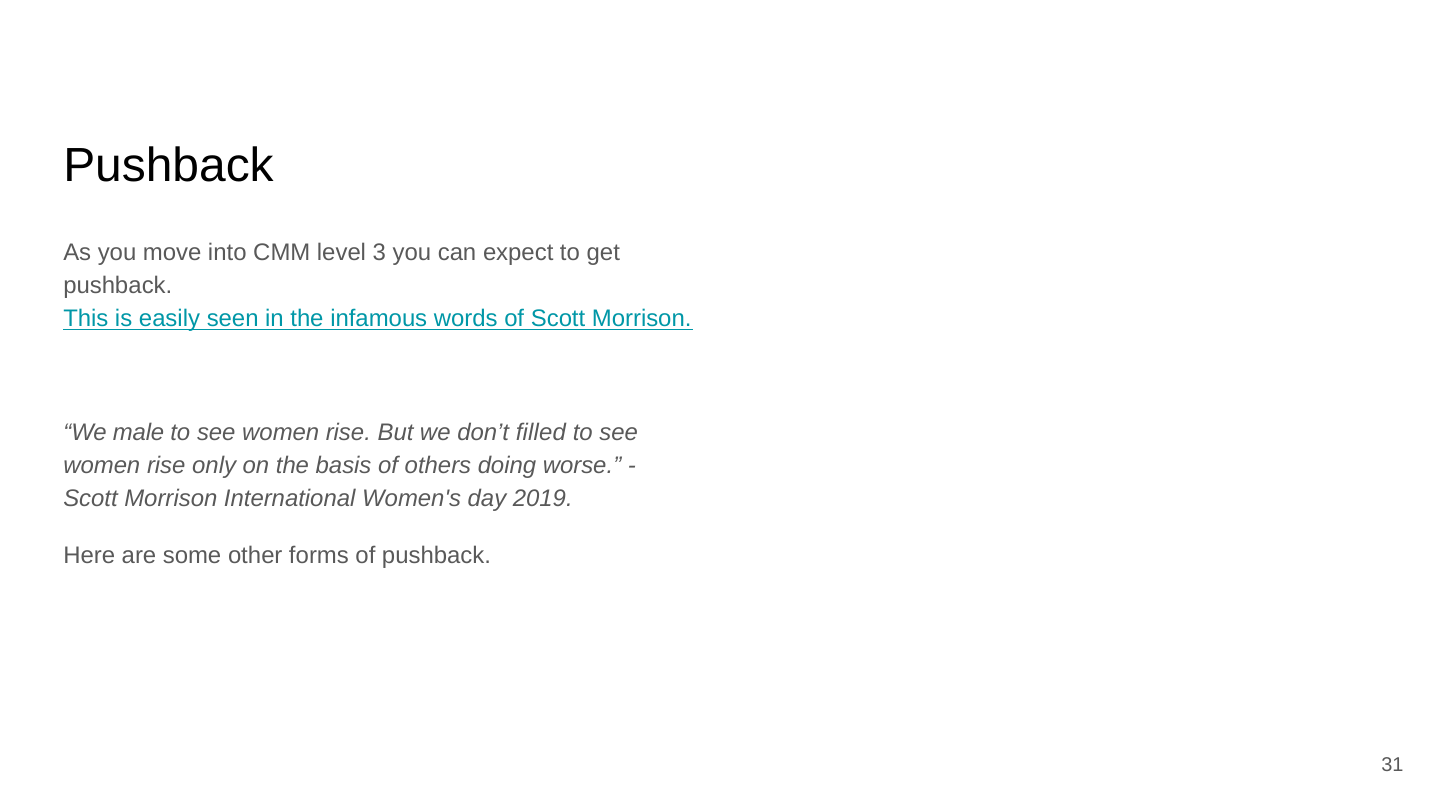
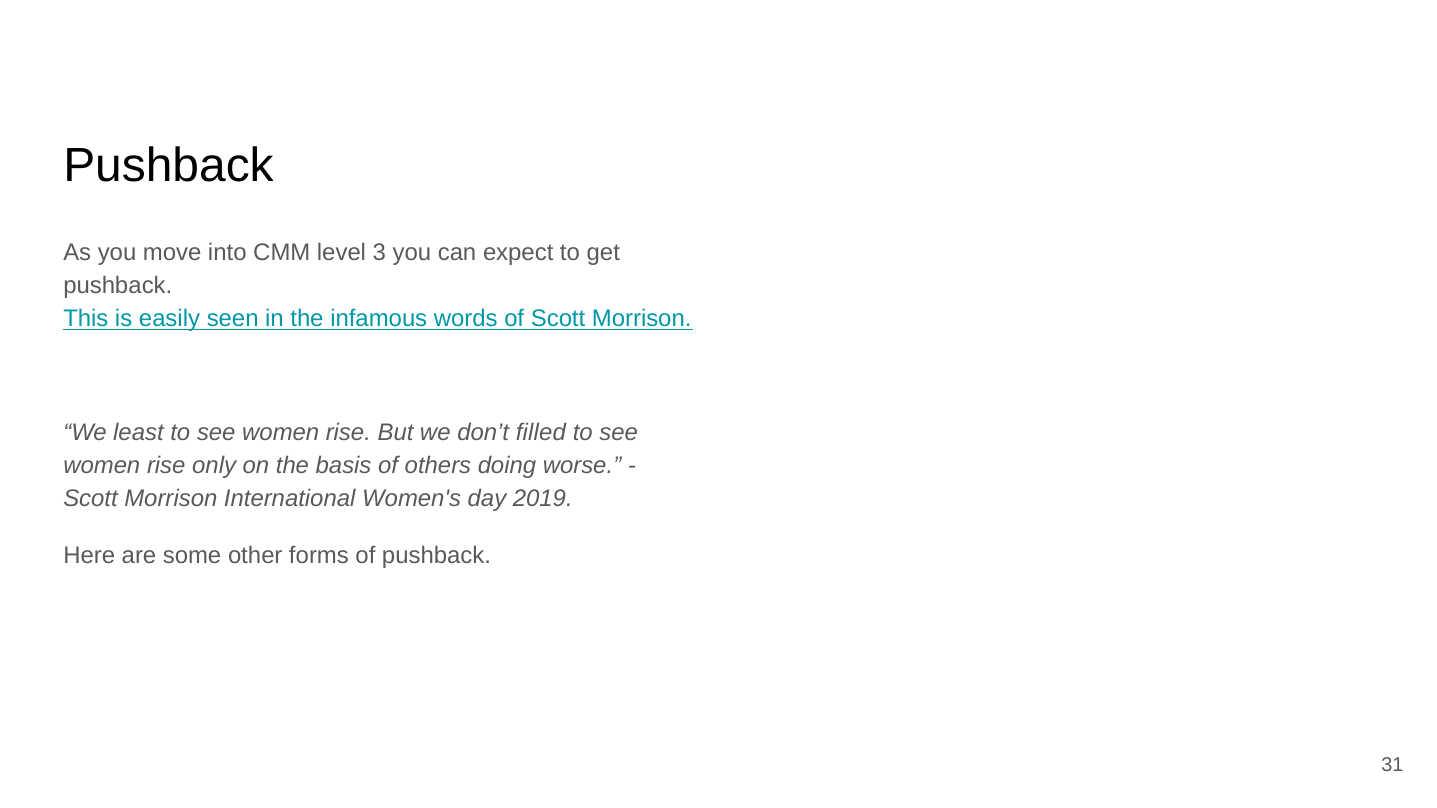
male: male -> least
